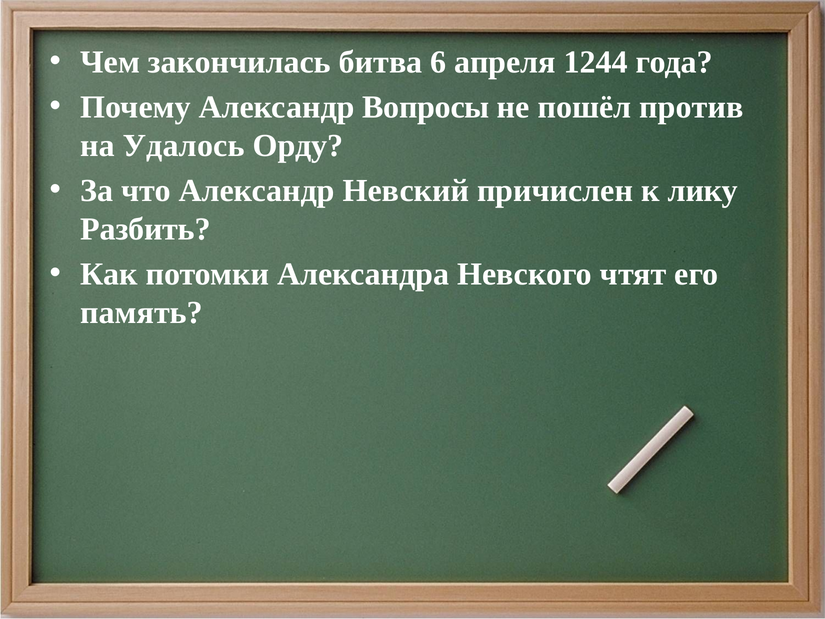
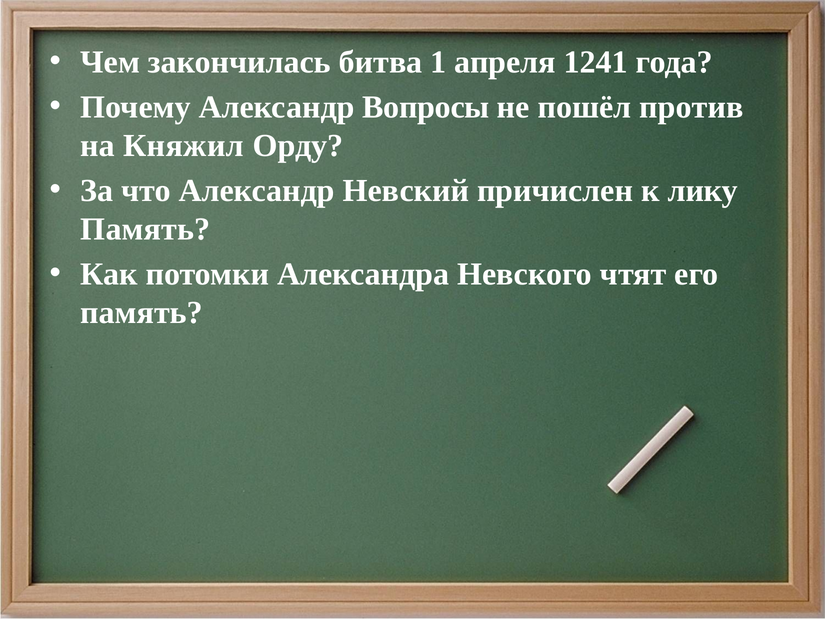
6: 6 -> 1
1244: 1244 -> 1241
Удалось: Удалось -> Княжил
Разбить at (146, 229): Разбить -> Память
